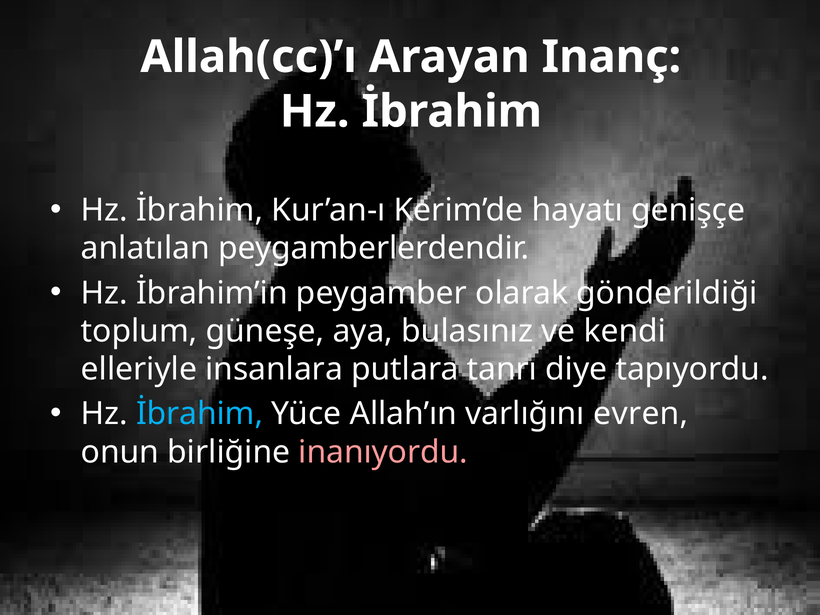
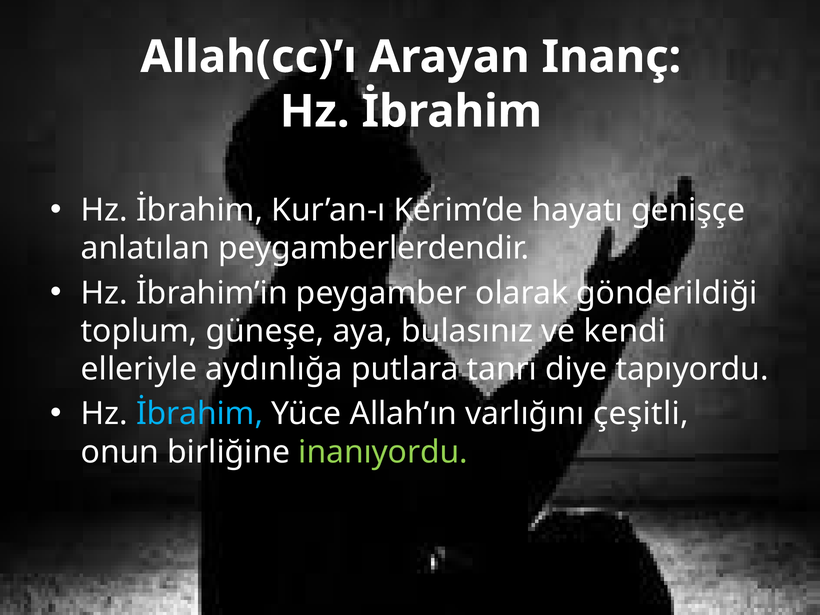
insanlara: insanlara -> aydınlığa
evren: evren -> çeşitli
inanıyordu colour: pink -> light green
